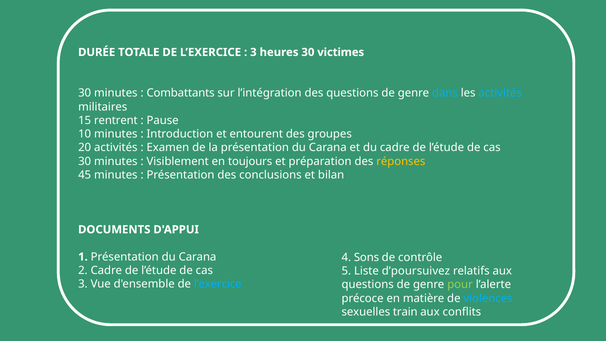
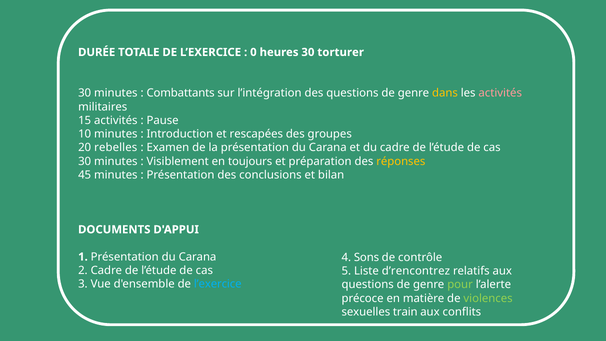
3 at (253, 52): 3 -> 0
victimes: victimes -> torturer
dans colour: light blue -> yellow
activités at (500, 93) colour: light blue -> pink
15 rentrent: rentrent -> activités
entourent: entourent -> rescapées
20 activités: activités -> rebelles
d’poursuivez: d’poursuivez -> d’rencontrez
violences colour: light blue -> light green
